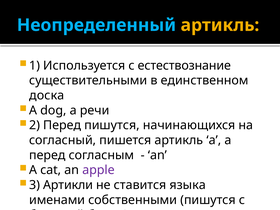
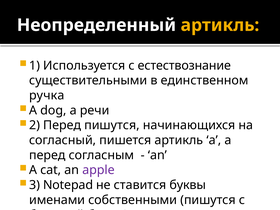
Неопределенный colour: light blue -> white
доска: доска -> ручка
Артикли: Артикли -> Notepad
ставится языка: языка -> буквы
